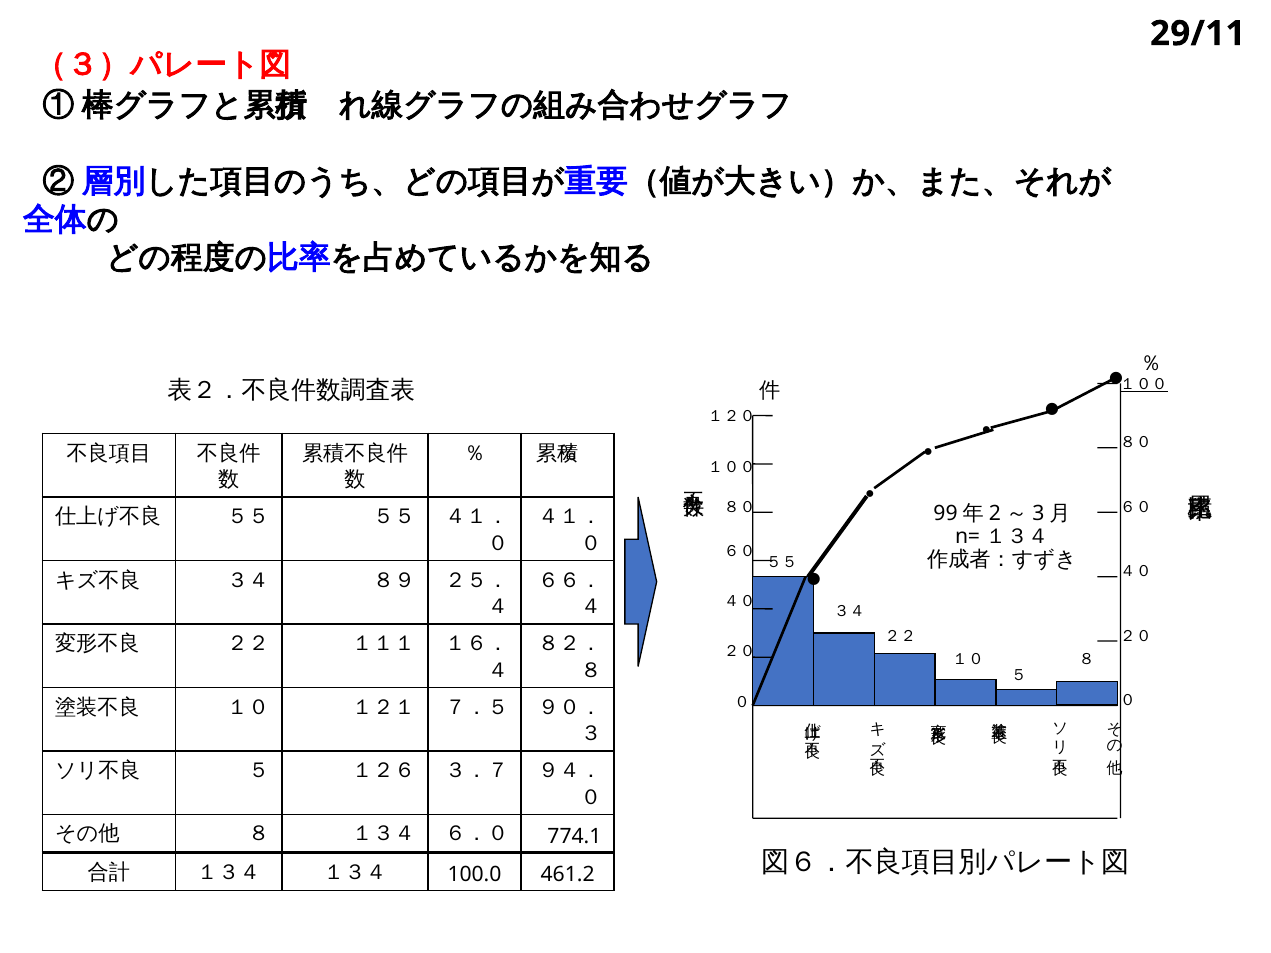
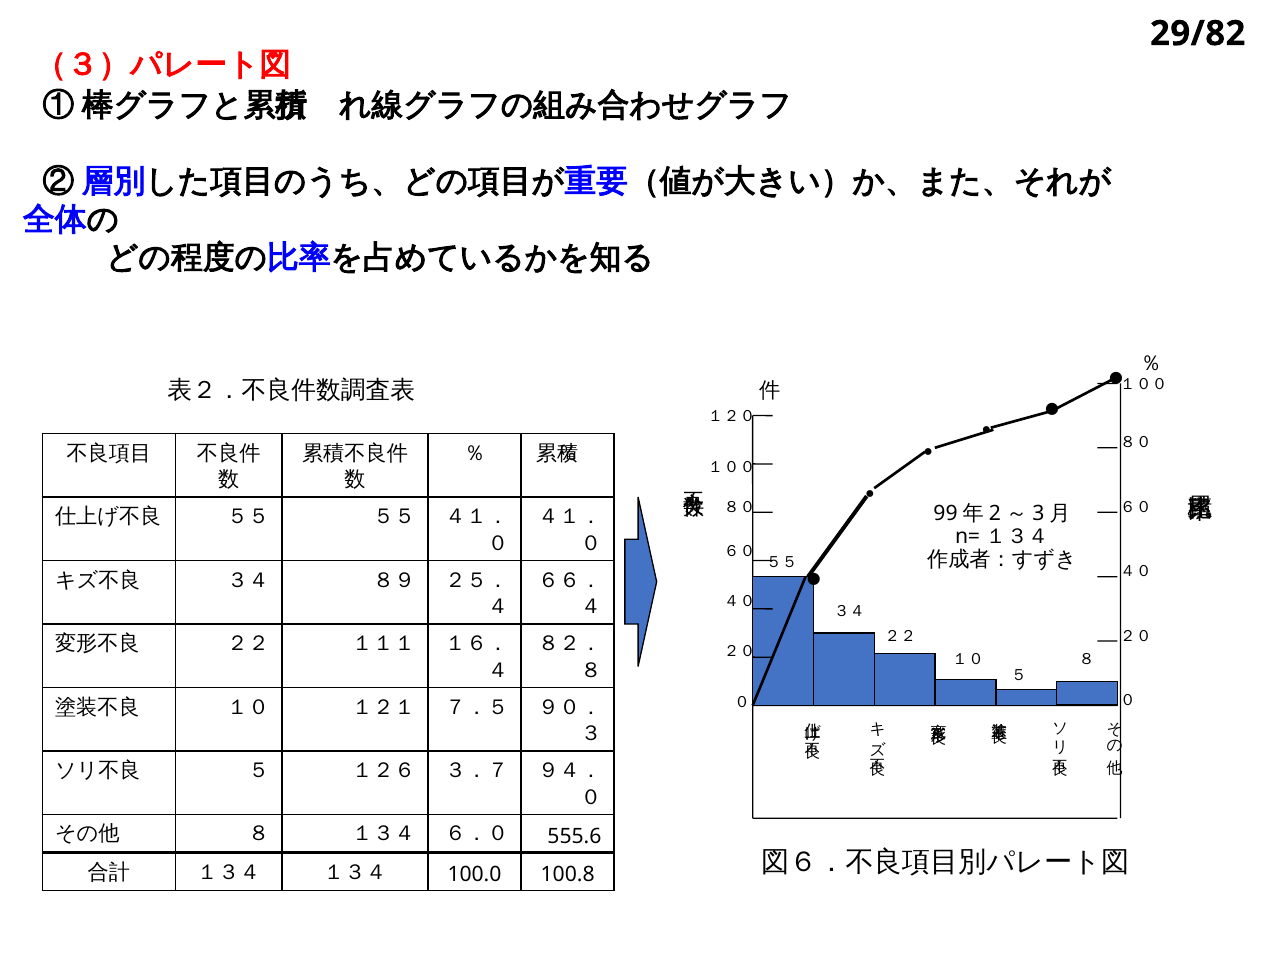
29/11: 29/11 -> 29/82
１００ at (1144, 384) underline: present -> none
774.1: 774.1 -> 555.6
461.2: 461.2 -> 100.8
